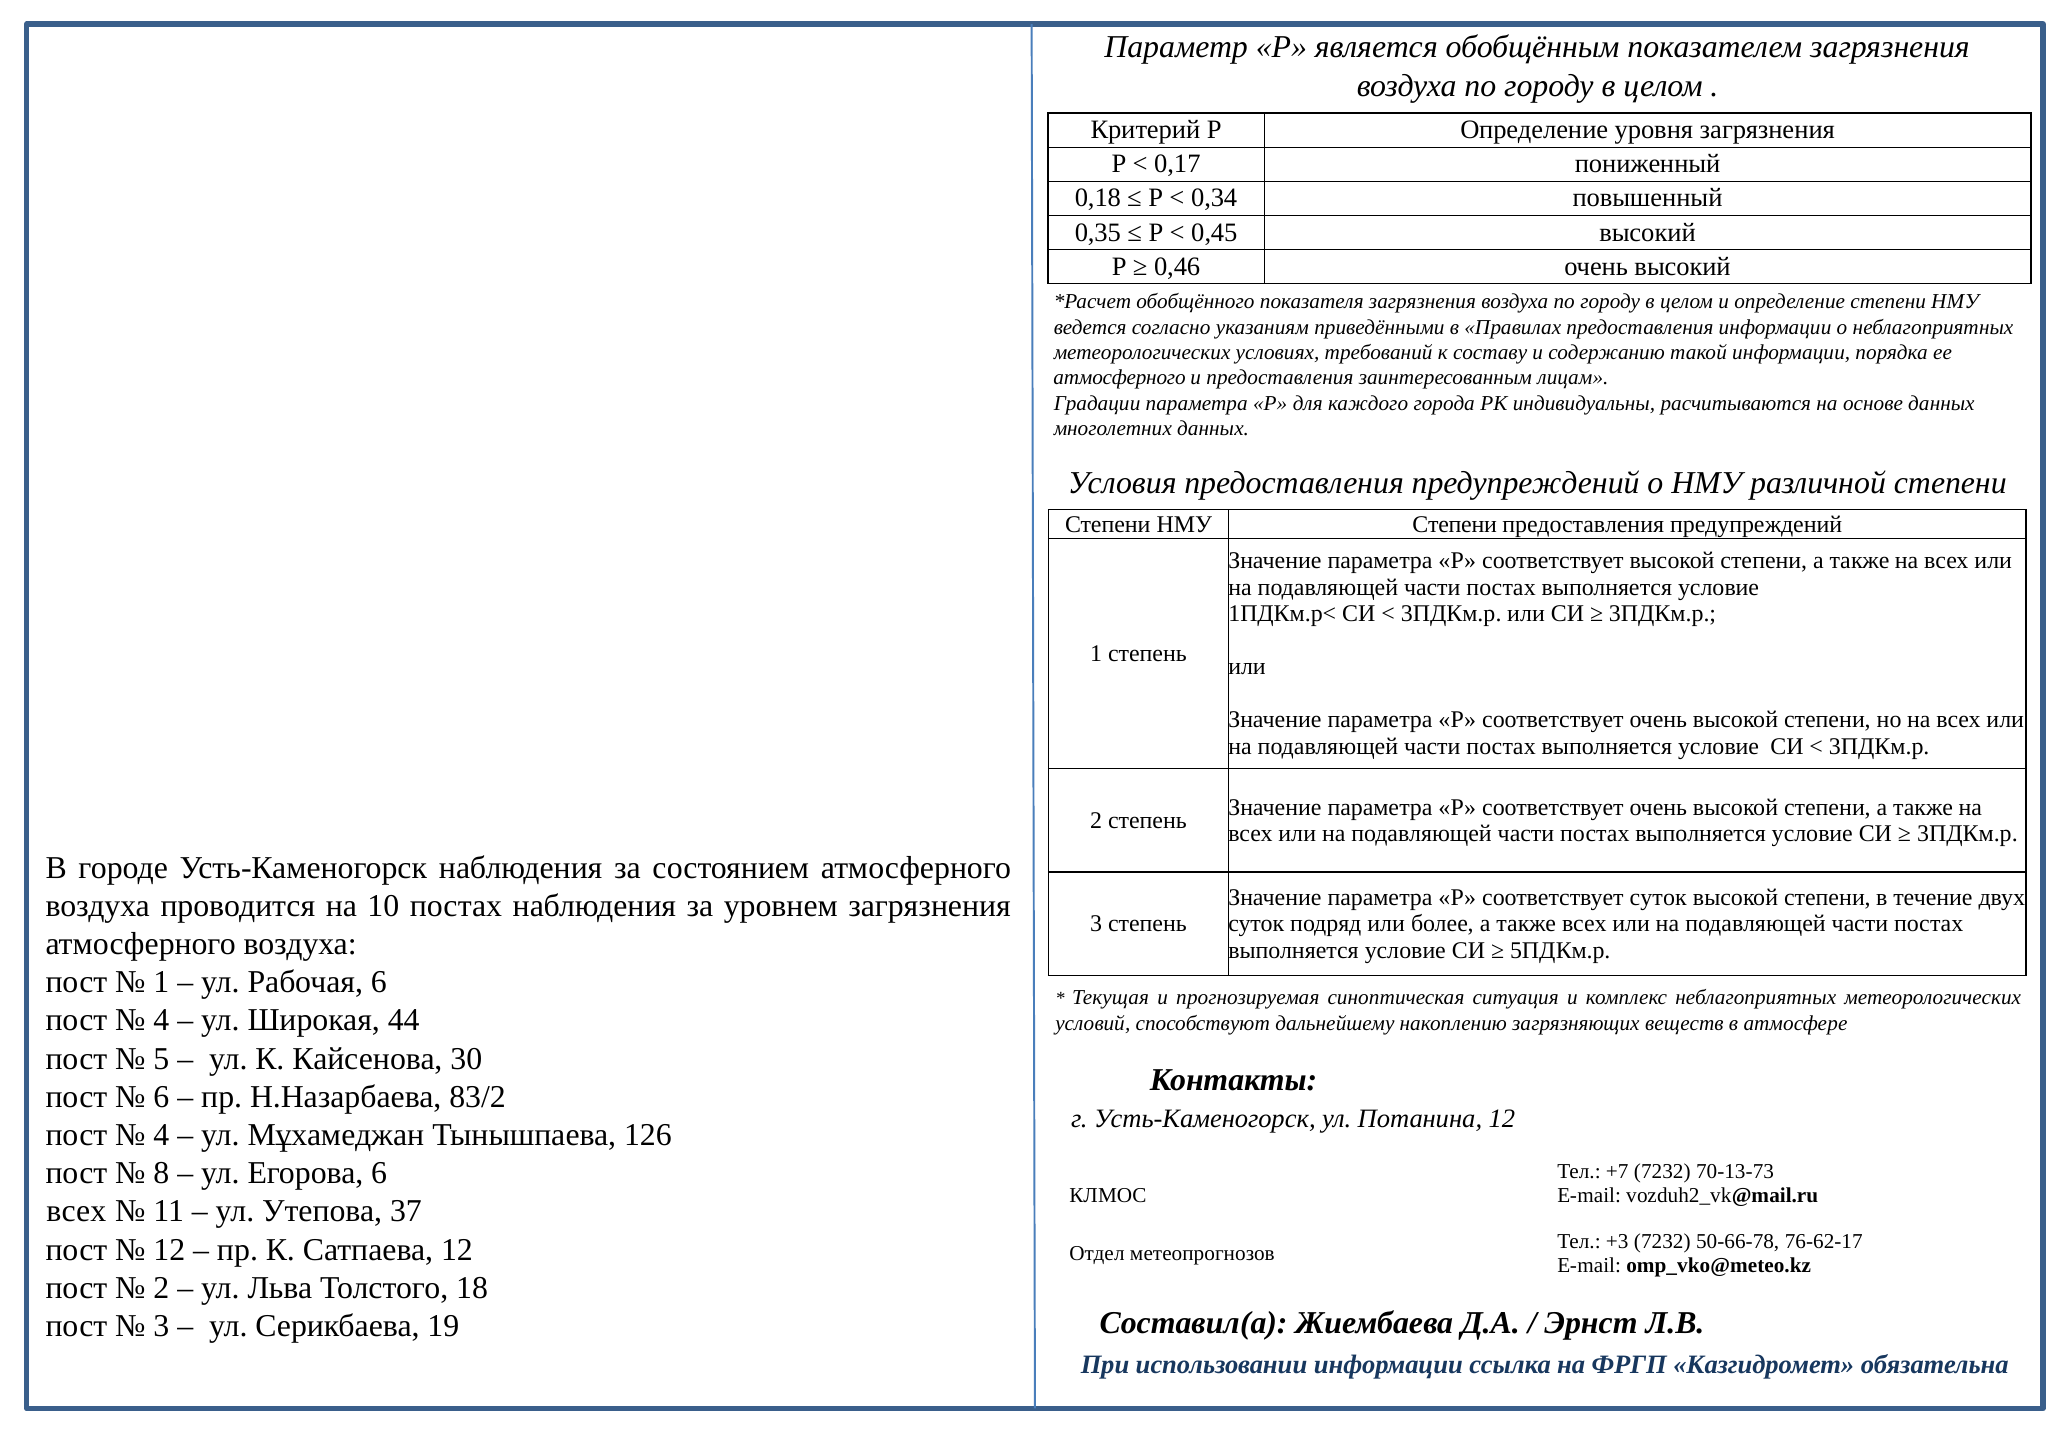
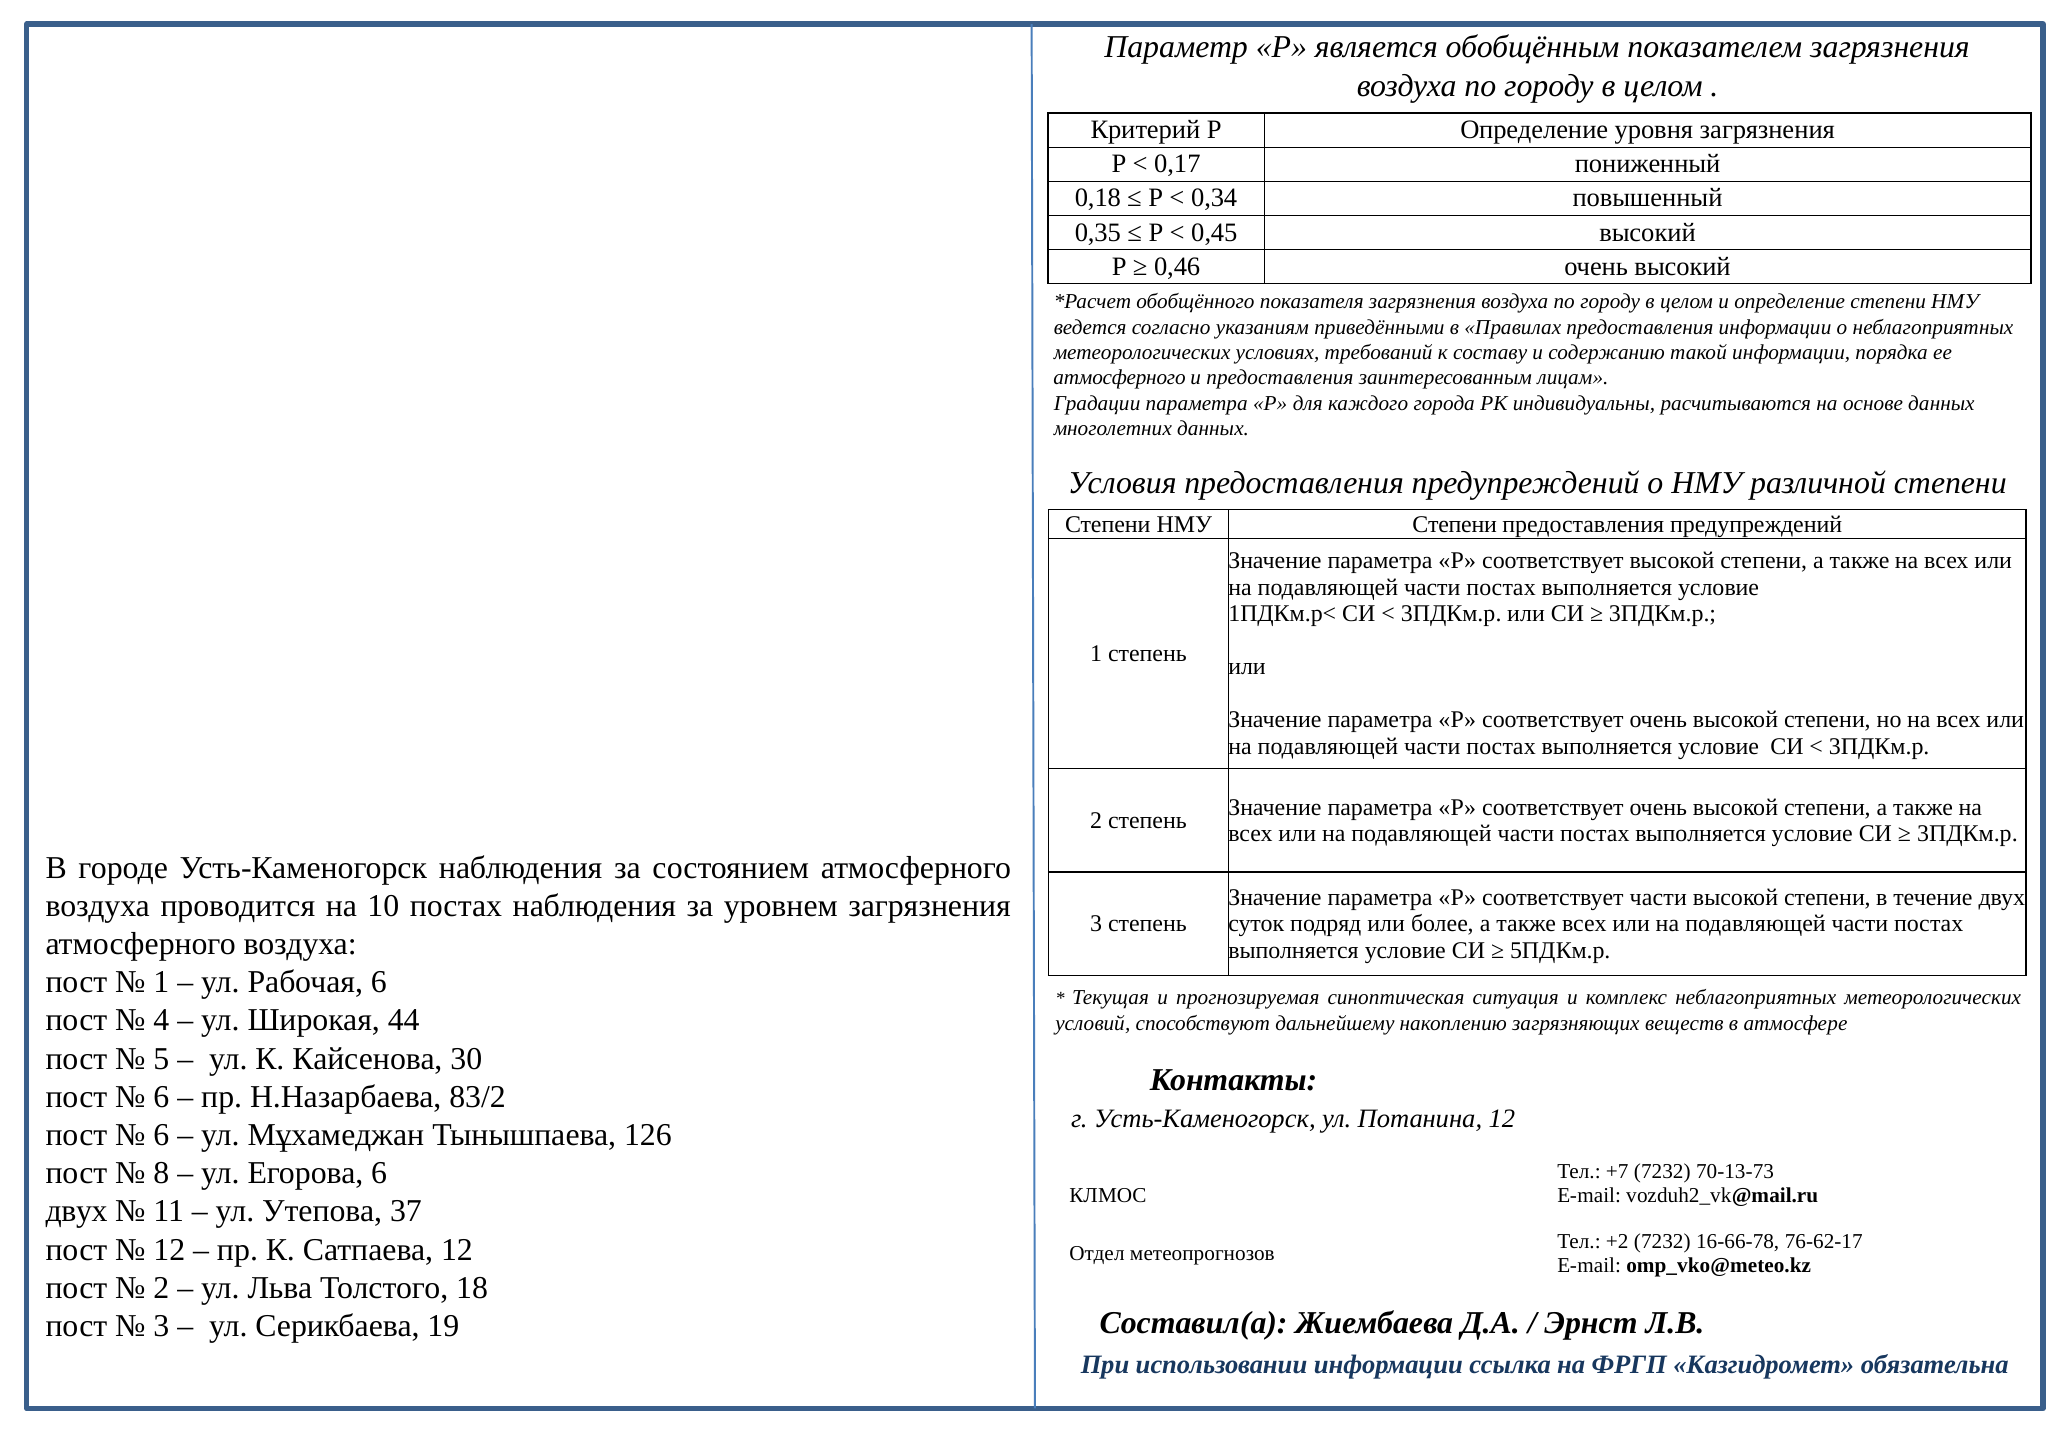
соответствует суток: суток -> части
4 at (161, 1135): 4 -> 6
всех at (76, 1211): всех -> двух
+3: +3 -> +2
50-66-78: 50-66-78 -> 16-66-78
